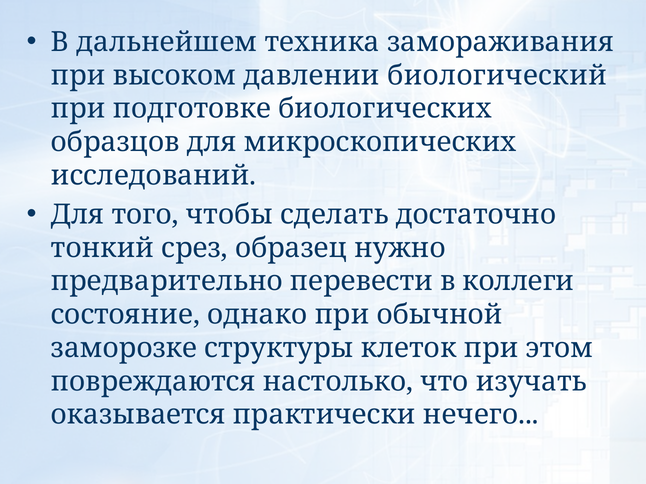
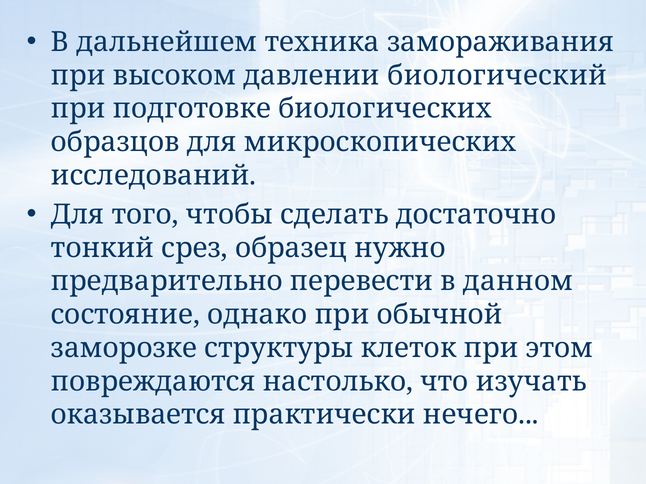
коллеги: коллеги -> данном
